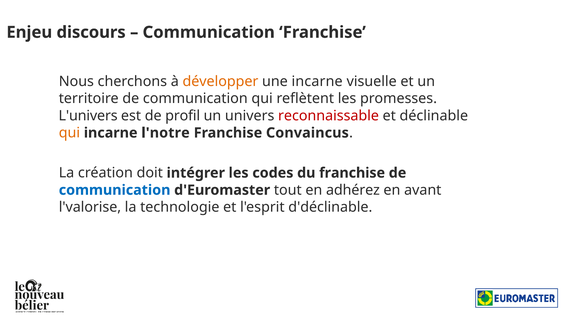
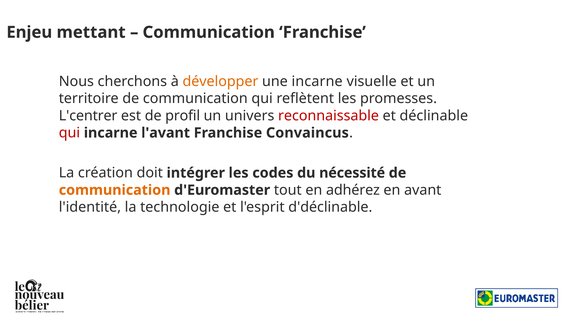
discours: discours -> mettant
L'univers: L'univers -> L'centrer
qui at (69, 133) colour: orange -> red
l'notre: l'notre -> l'avant
du franchise: franchise -> nécessité
communication at (115, 190) colour: blue -> orange
l'valorise: l'valorise -> l'identité
